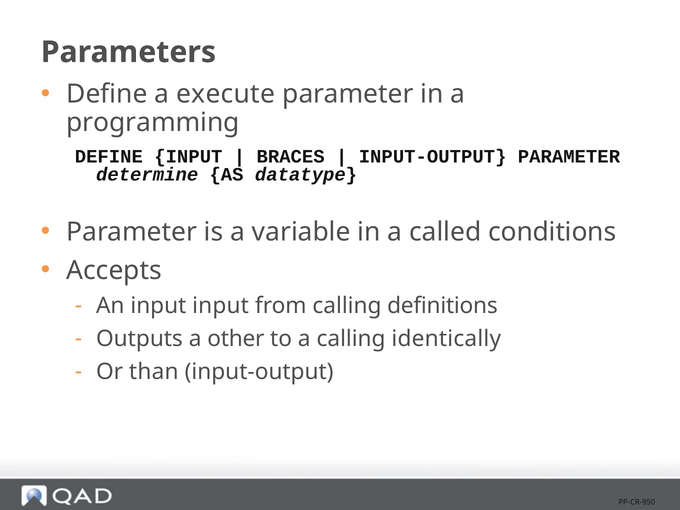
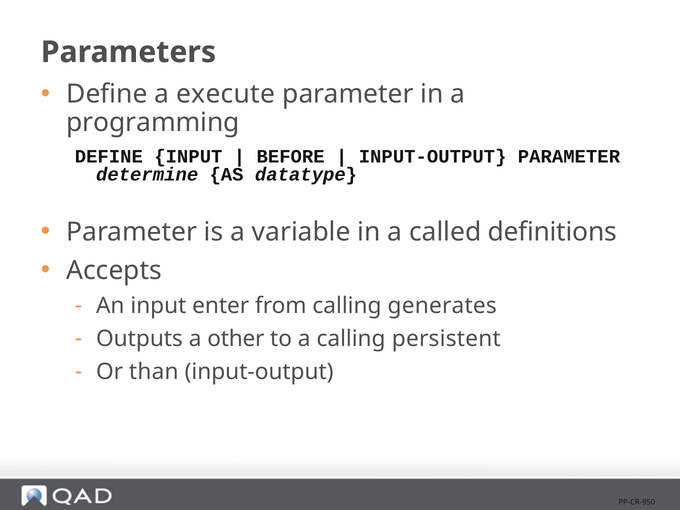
BRACES: BRACES -> BEFORE
conditions: conditions -> definitions
input input: input -> enter
definitions: definitions -> generates
identically: identically -> persistent
